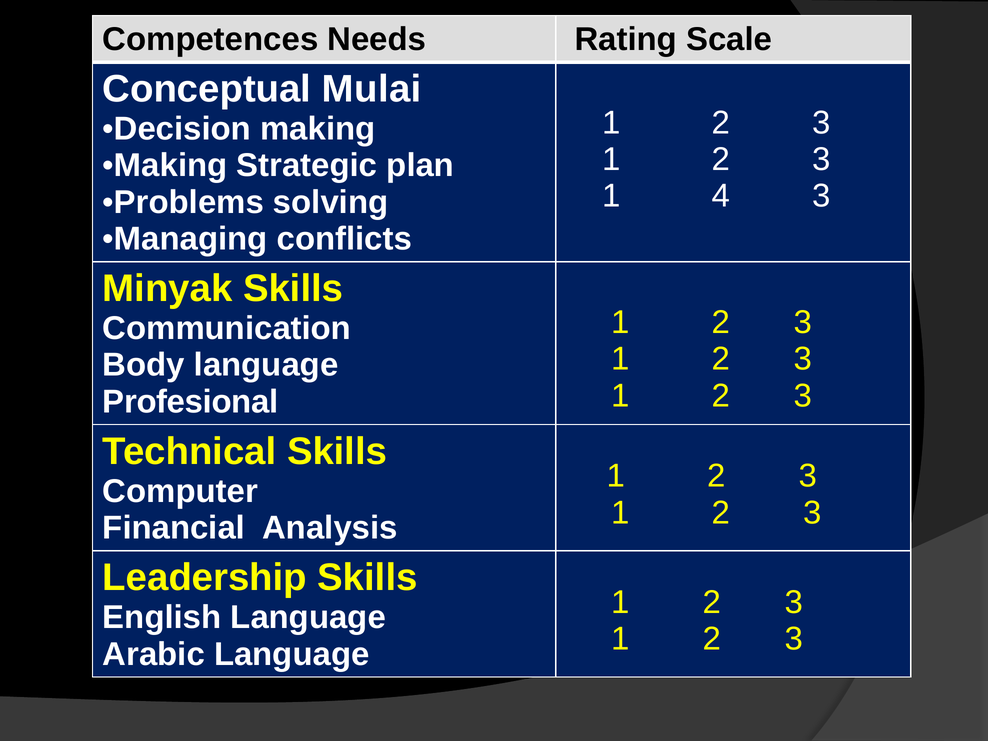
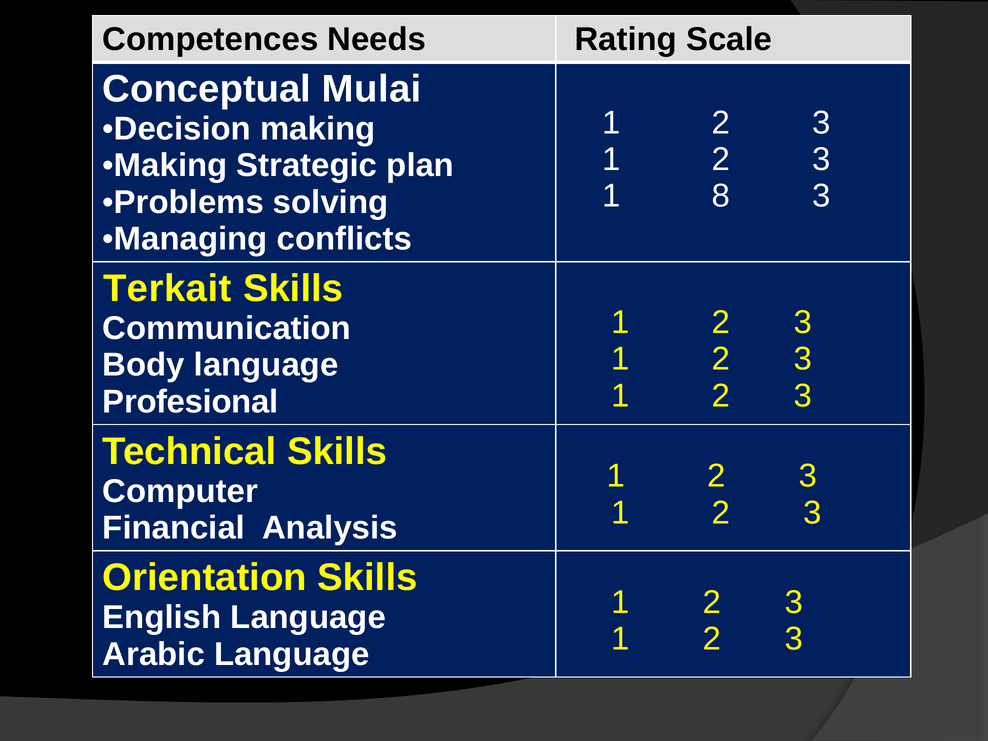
4: 4 -> 8
Minyak: Minyak -> Terkait
Leadership: Leadership -> Orientation
